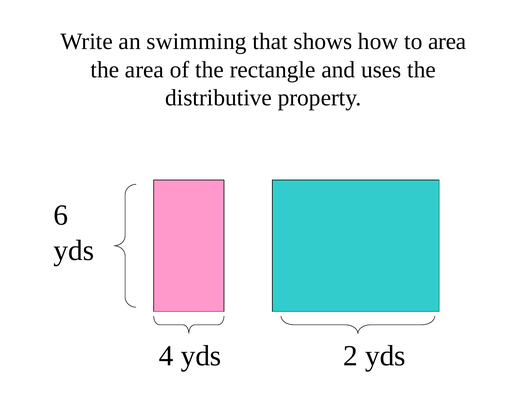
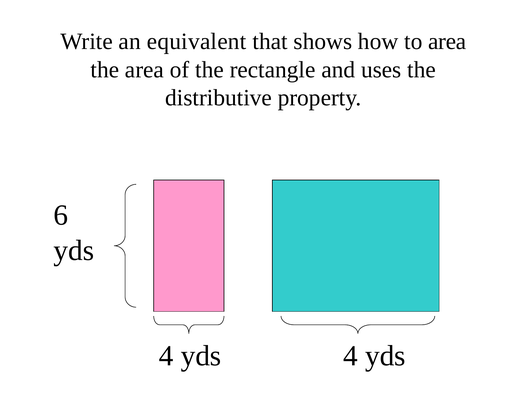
swimming: swimming -> equivalent
4 yds 2: 2 -> 4
